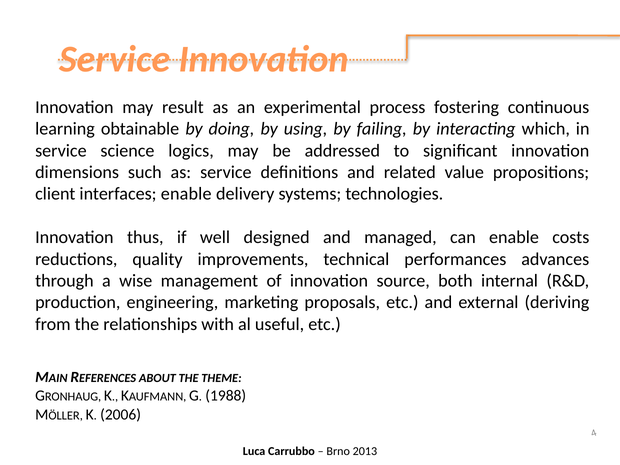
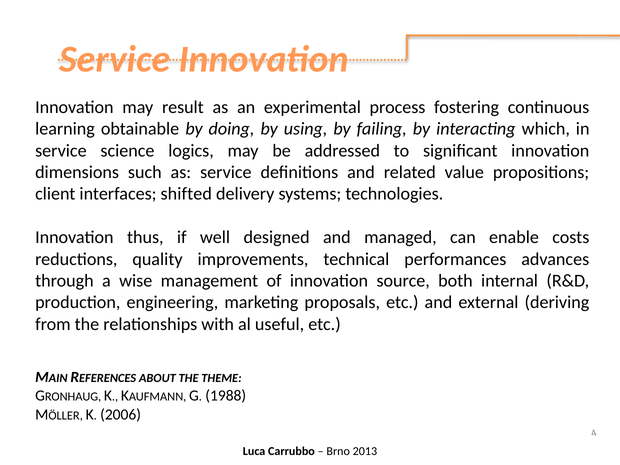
interfaces enable: enable -> shifted
